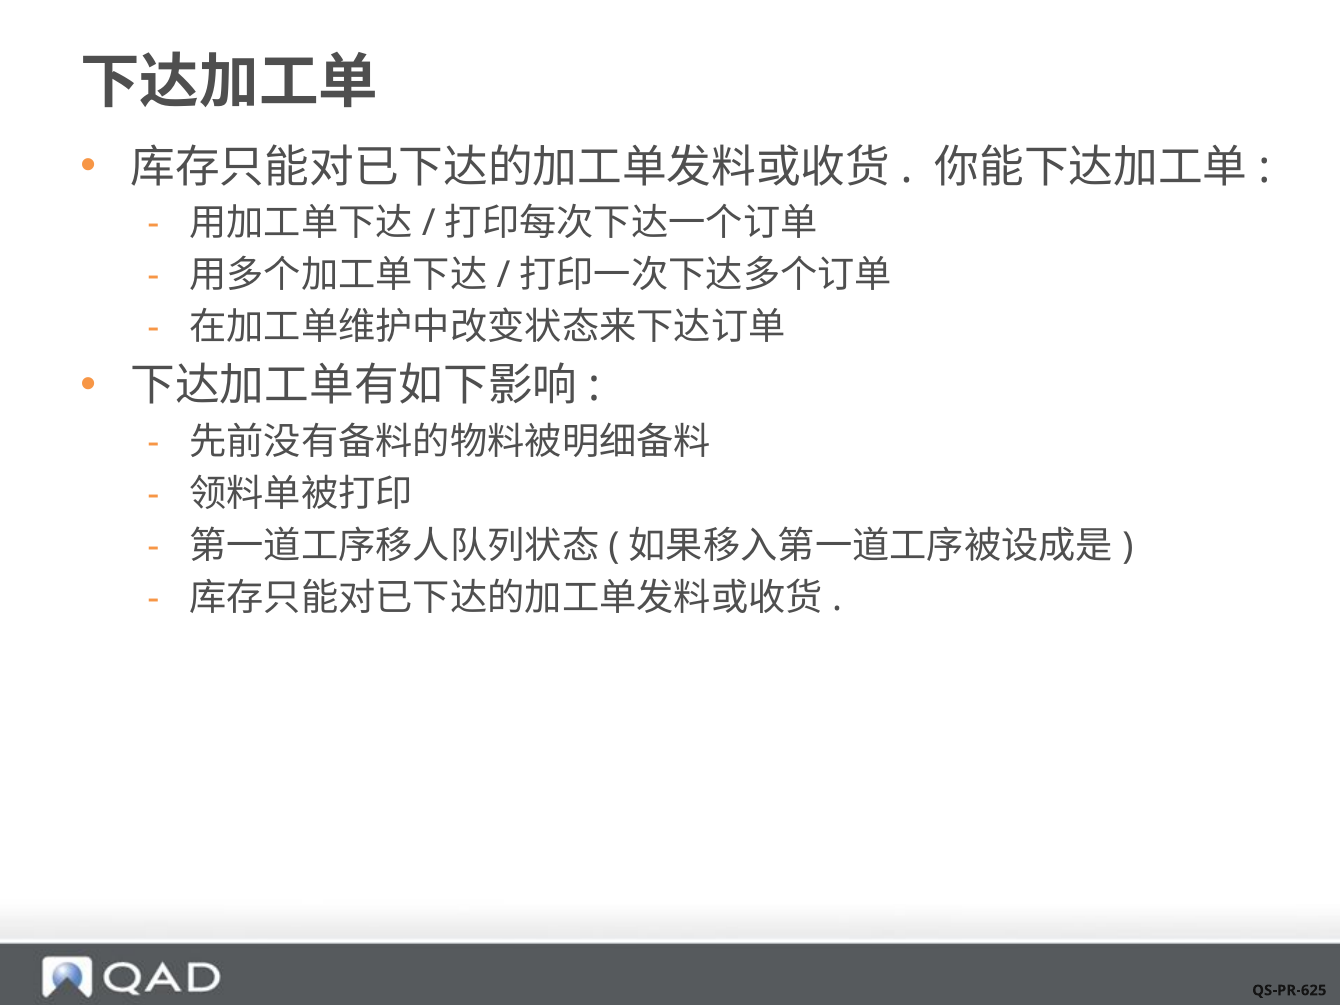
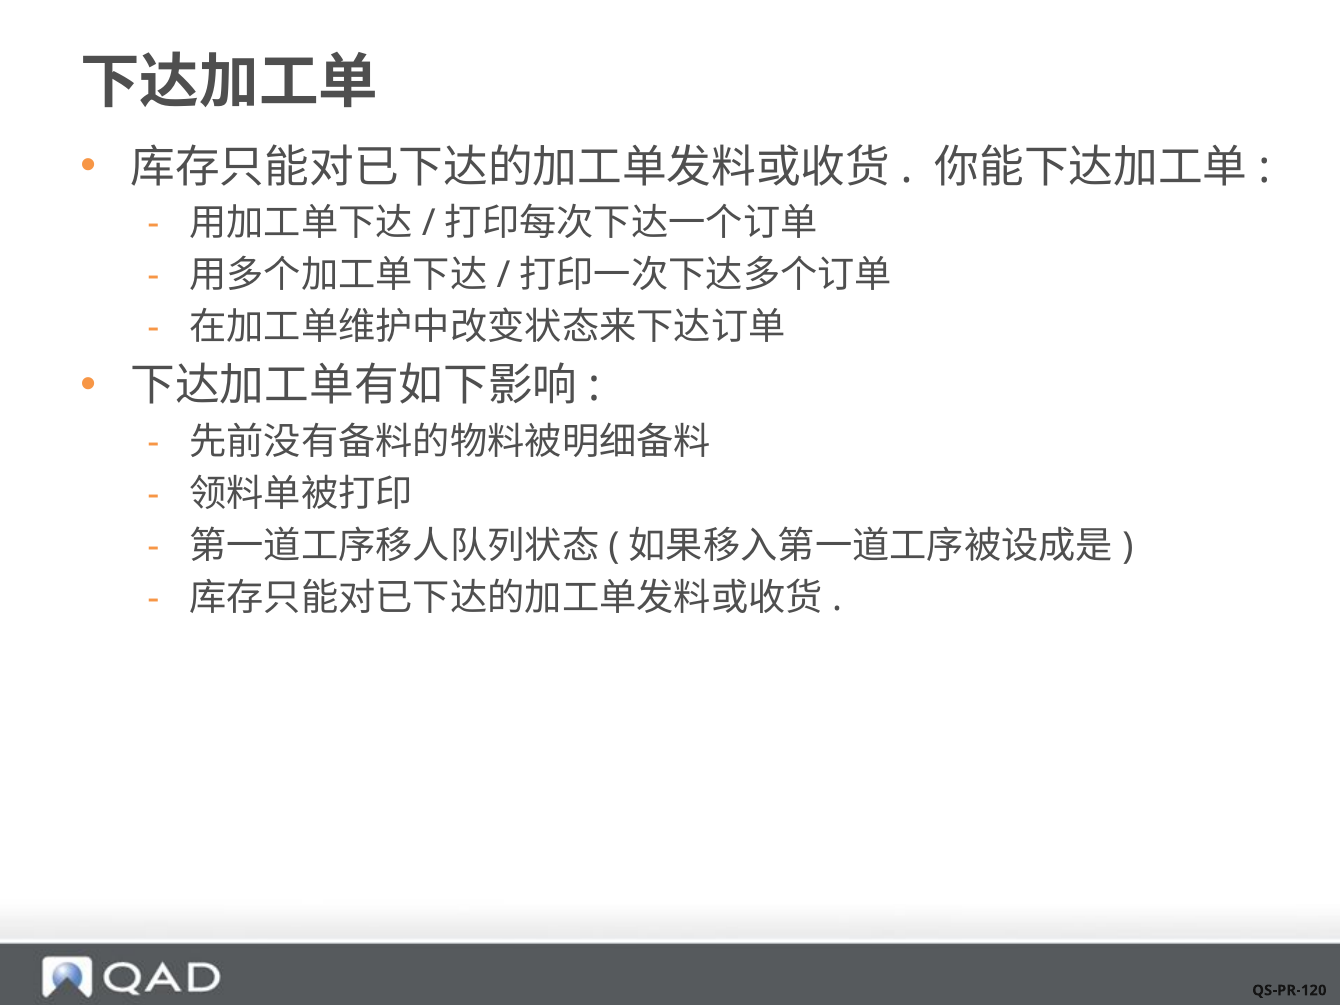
QS-PR-625: QS-PR-625 -> QS-PR-120
